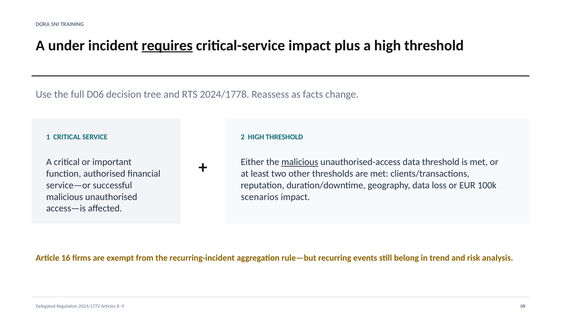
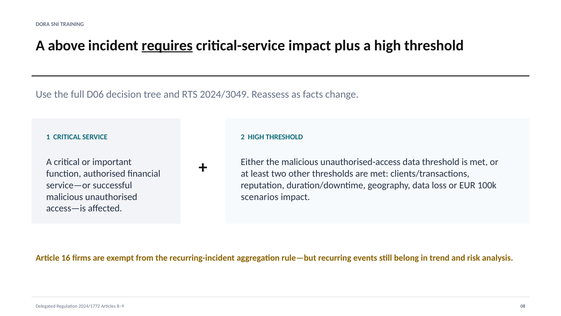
under: under -> above
2024/1778: 2024/1778 -> 2024/3049
malicious at (300, 162) underline: present -> none
